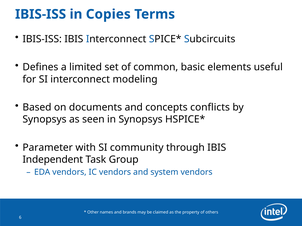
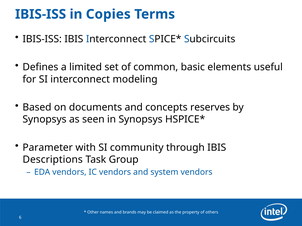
conflicts: conflicts -> reserves
Independent: Independent -> Descriptions
